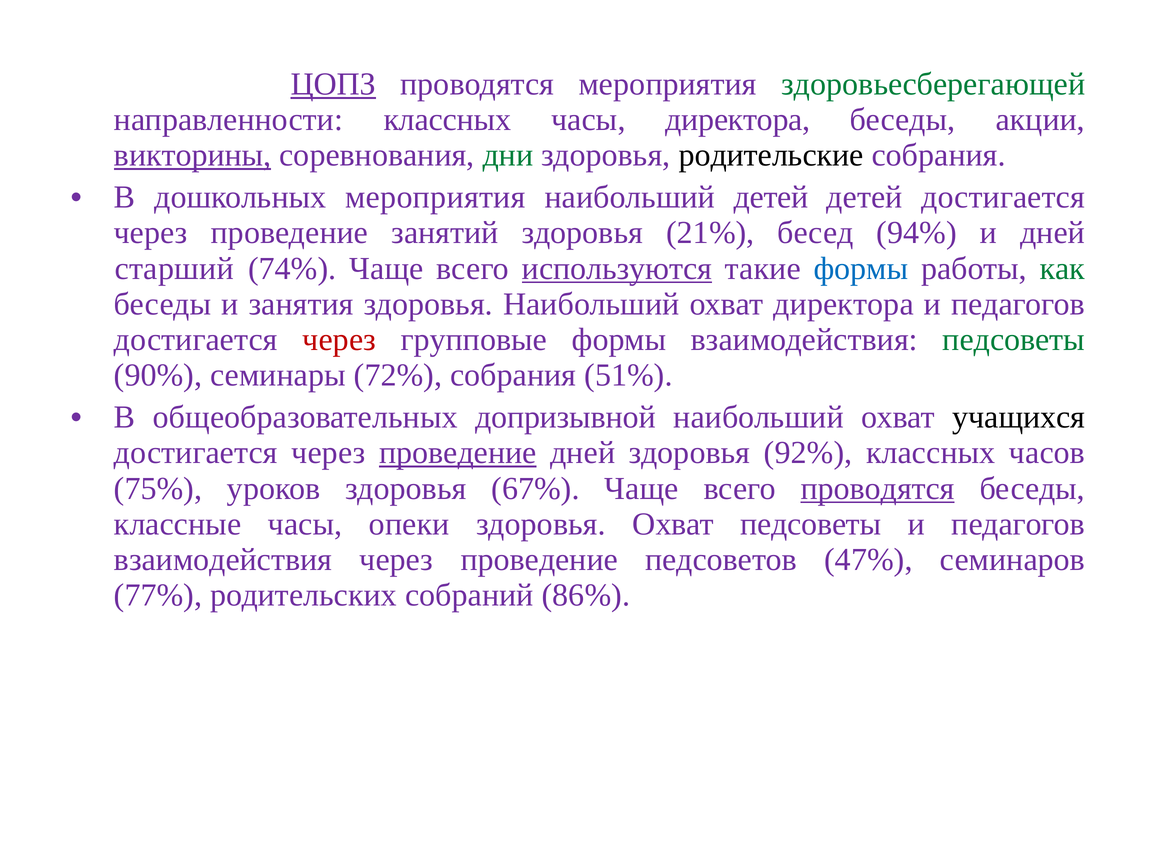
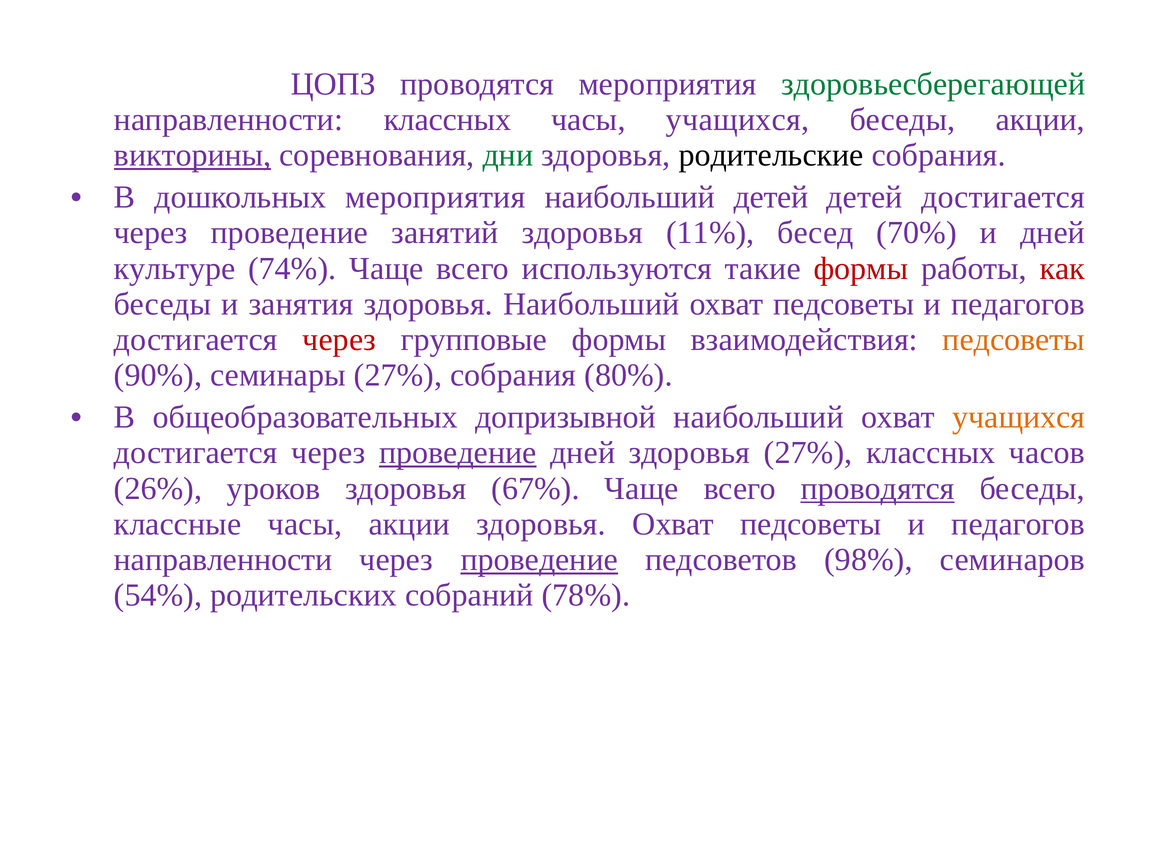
ЦОПЗ underline: present -> none
часы директора: директора -> учащихся
21%: 21% -> 11%
94%: 94% -> 70%
старший: старший -> культуре
используются underline: present -> none
формы at (861, 269) colour: blue -> red
как colour: green -> red
Наибольший охват директора: директора -> педсоветы
педсоветы at (1014, 340) colour: green -> orange
семинары 72%: 72% -> 27%
51%: 51% -> 80%
учащихся at (1019, 417) colour: black -> orange
здоровья 92%: 92% -> 27%
75%: 75% -> 26%
часы опеки: опеки -> акции
взаимодействия at (223, 560): взаимодействия -> направленности
проведение at (539, 560) underline: none -> present
47%: 47% -> 98%
77%: 77% -> 54%
86%: 86% -> 78%
